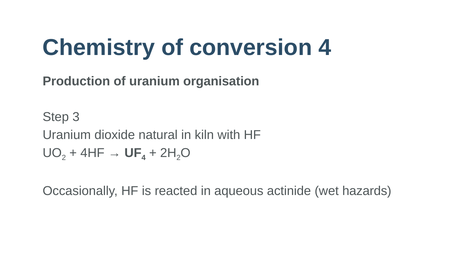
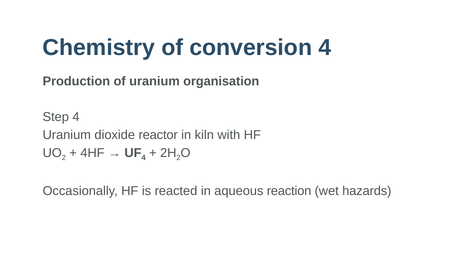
Step 3: 3 -> 4
natural: natural -> reactor
actinide: actinide -> reaction
